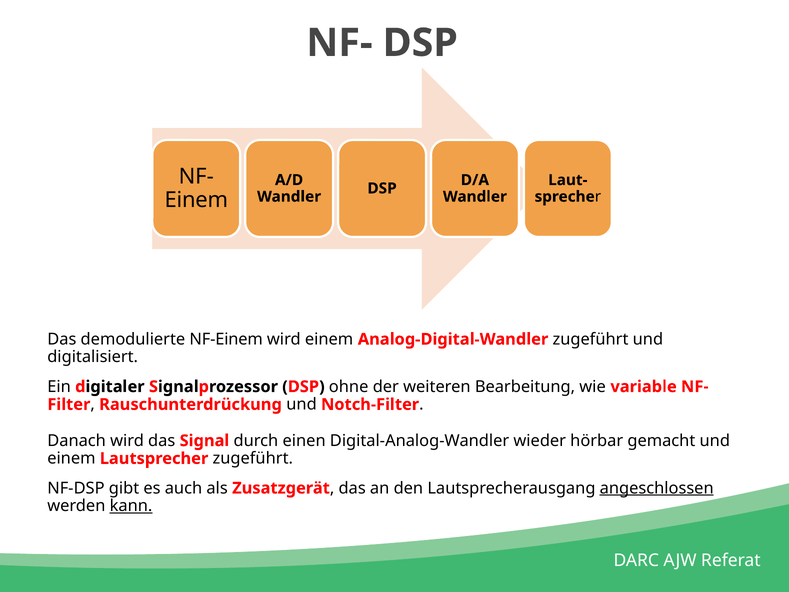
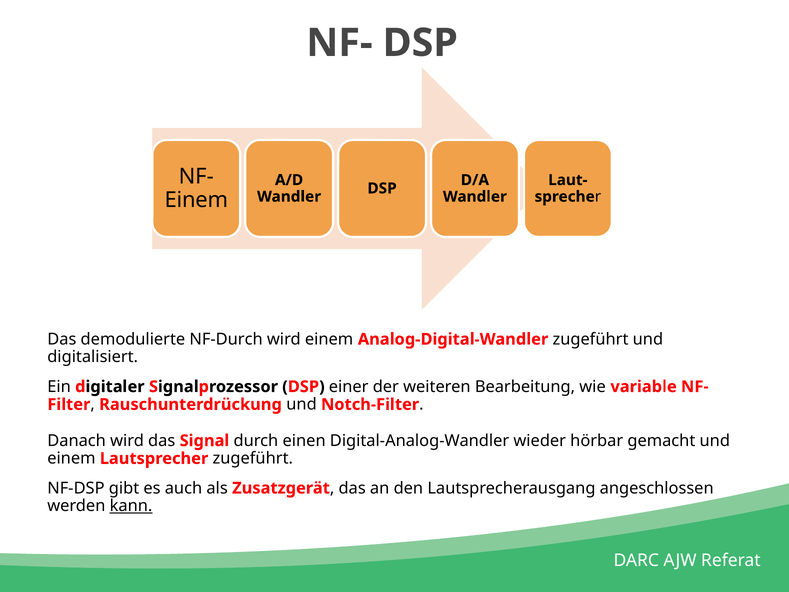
NF-Einem: NF-Einem -> NF-Durch
ohne: ohne -> einer
angeschlossen underline: present -> none
